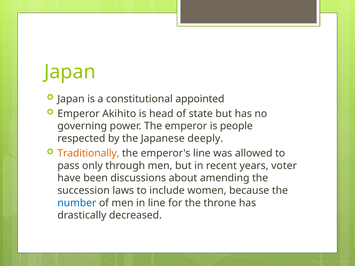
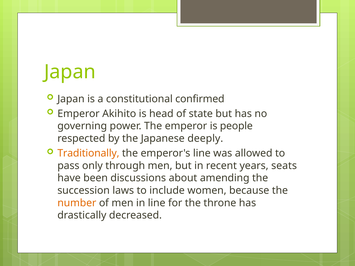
appointed: appointed -> confirmed
voter: voter -> seats
number colour: blue -> orange
